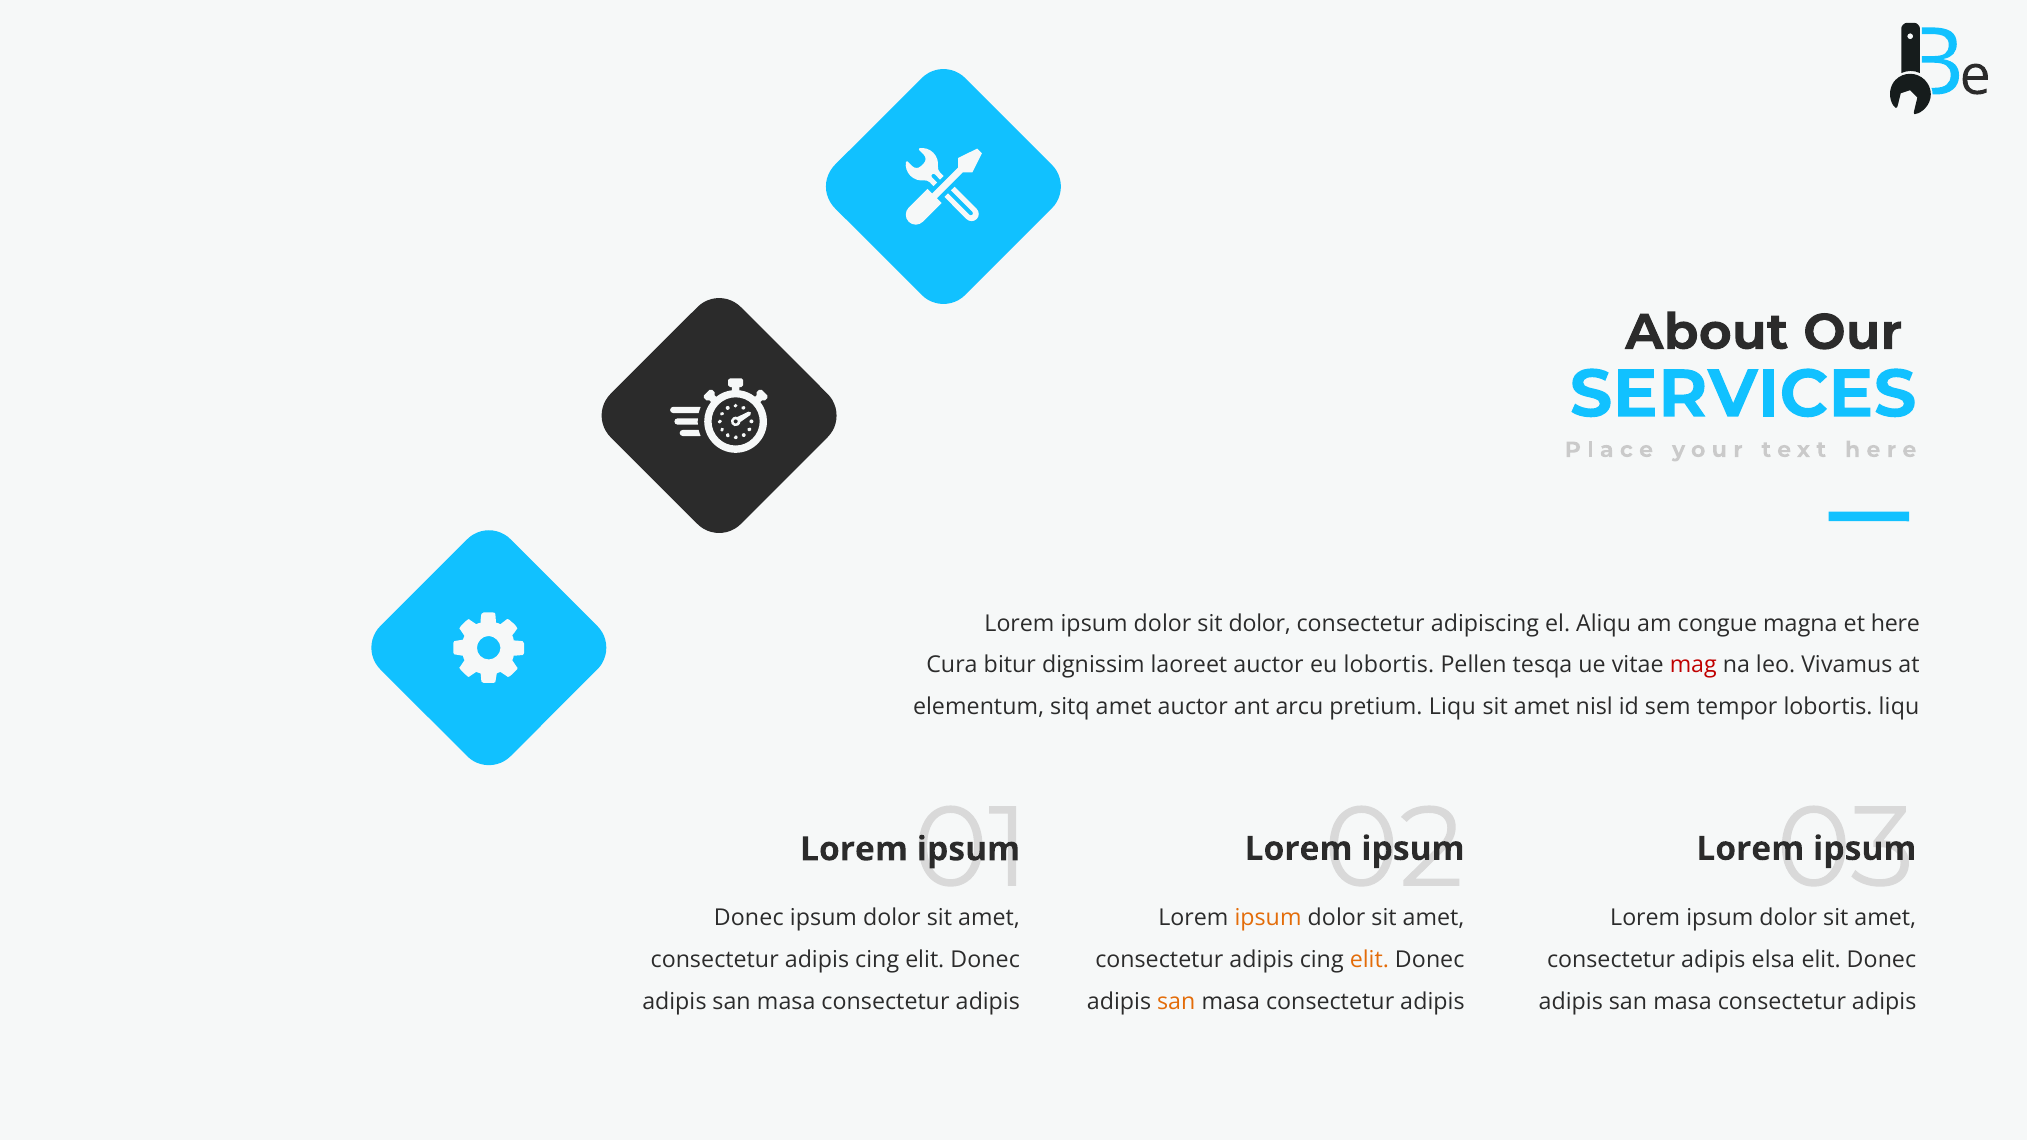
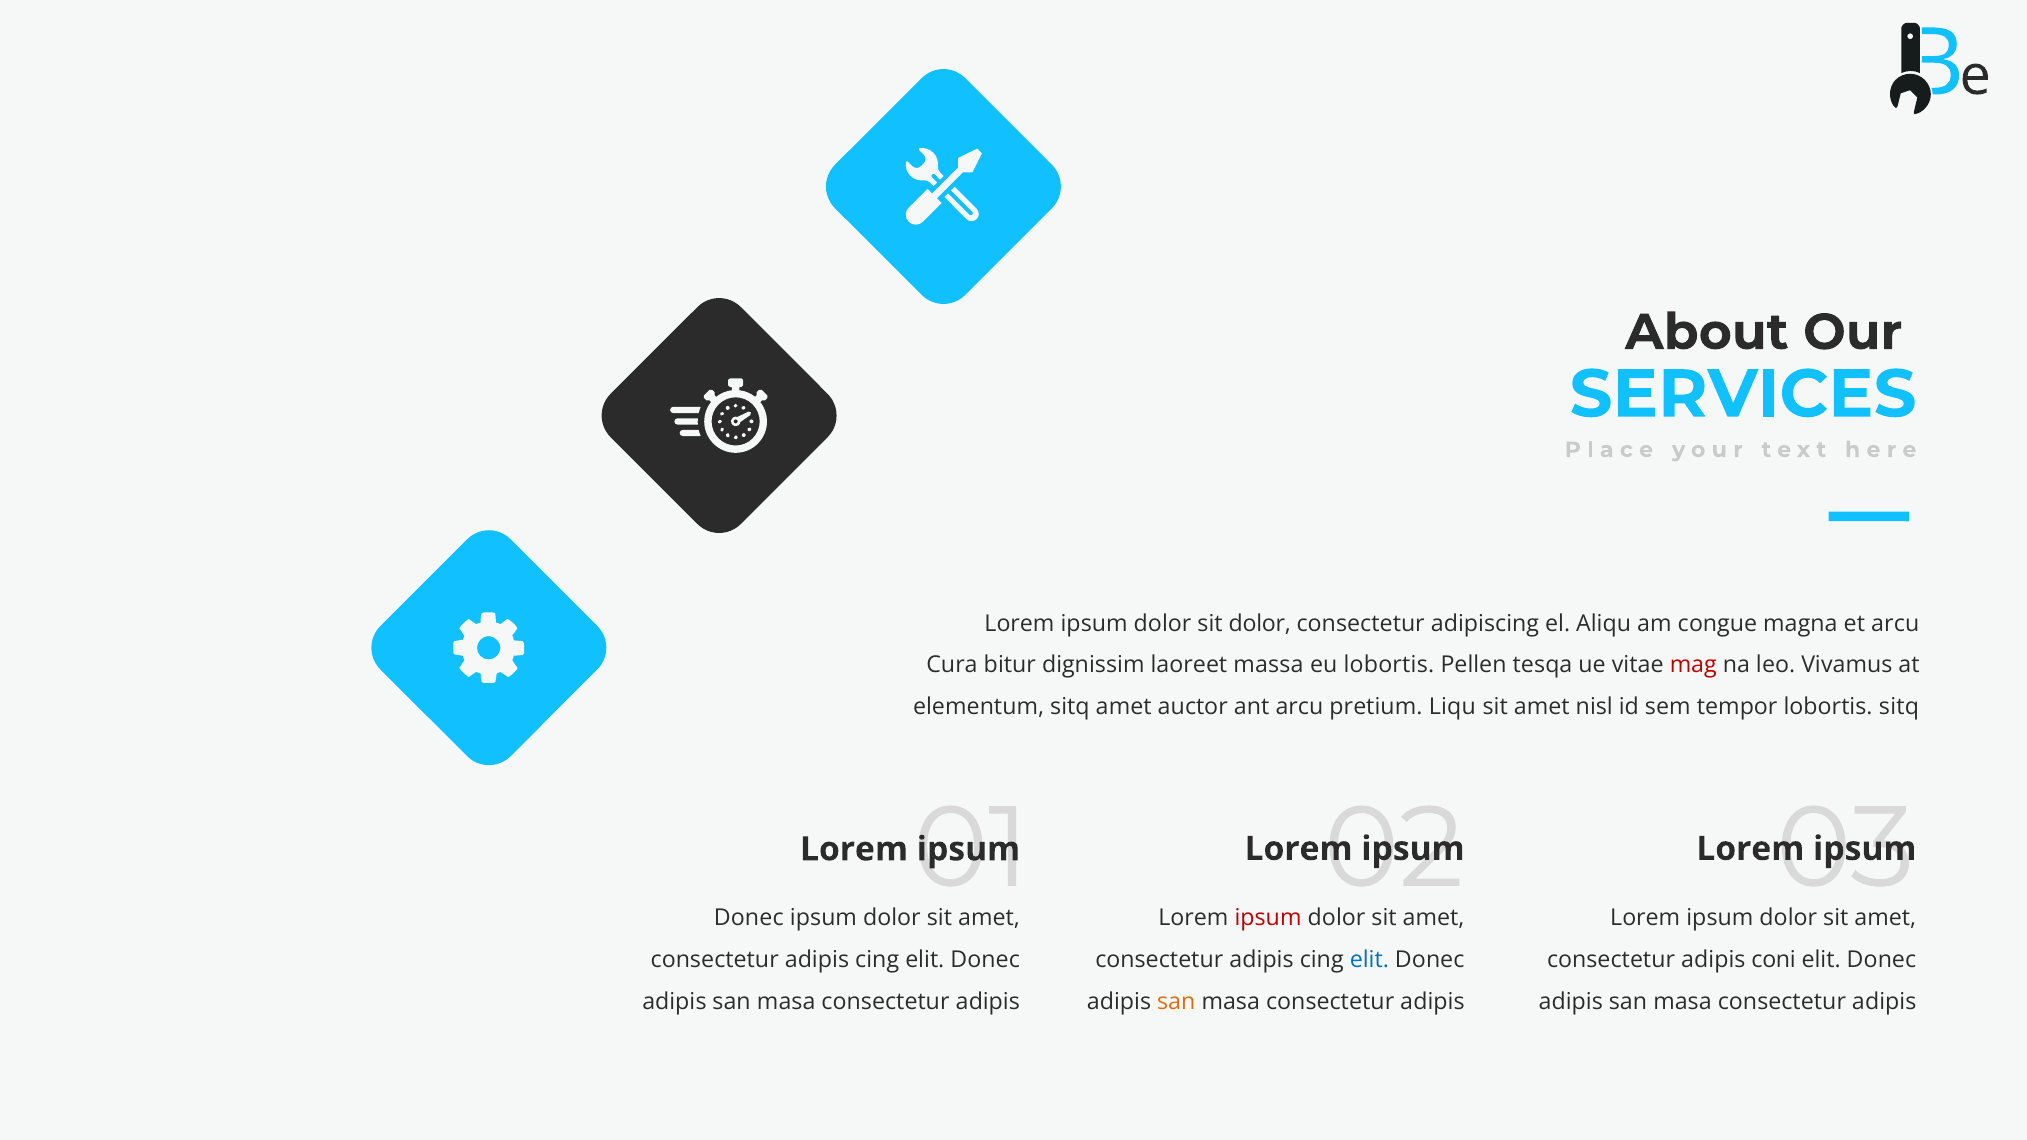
et here: here -> arcu
laoreet auctor: auctor -> massa
lobortis liqu: liqu -> sitq
ipsum at (1268, 918) colour: orange -> red
elit at (1369, 960) colour: orange -> blue
elsa: elsa -> coni
